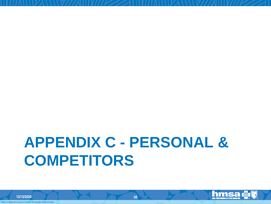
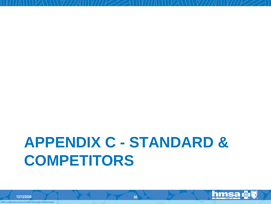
PERSONAL: PERSONAL -> STANDARD
